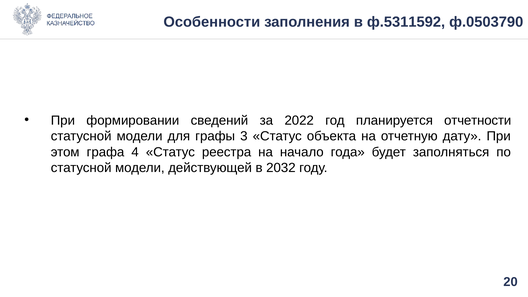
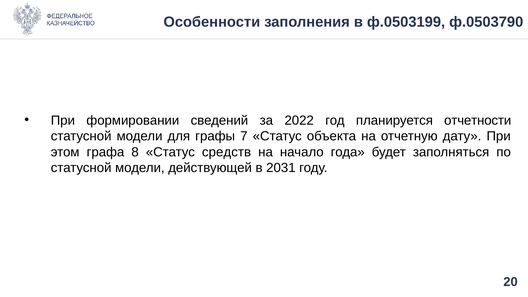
ф.5311592: ф.5311592 -> ф.0503199
3: 3 -> 7
4: 4 -> 8
реестра: реестра -> средств
2032: 2032 -> 2031
